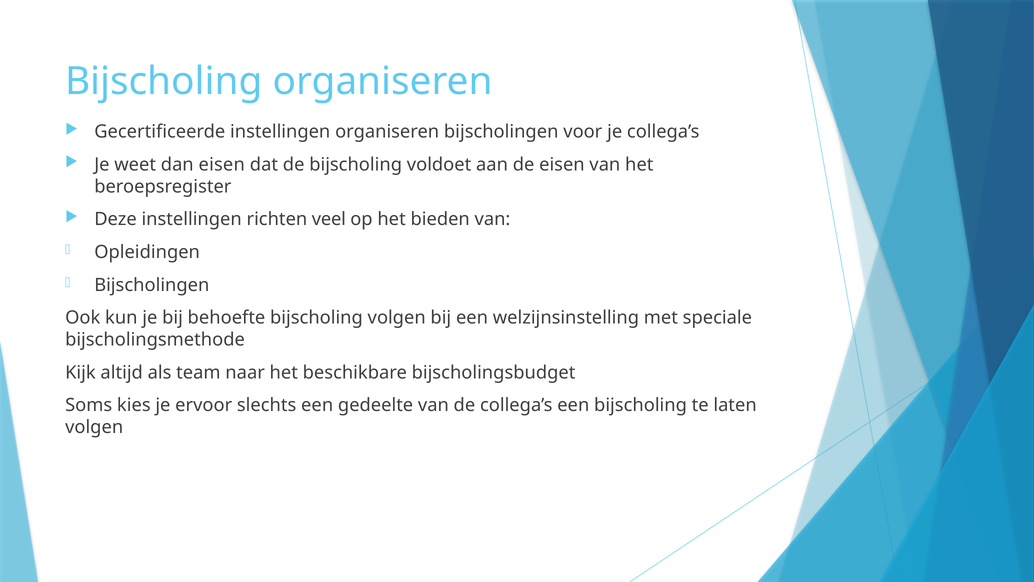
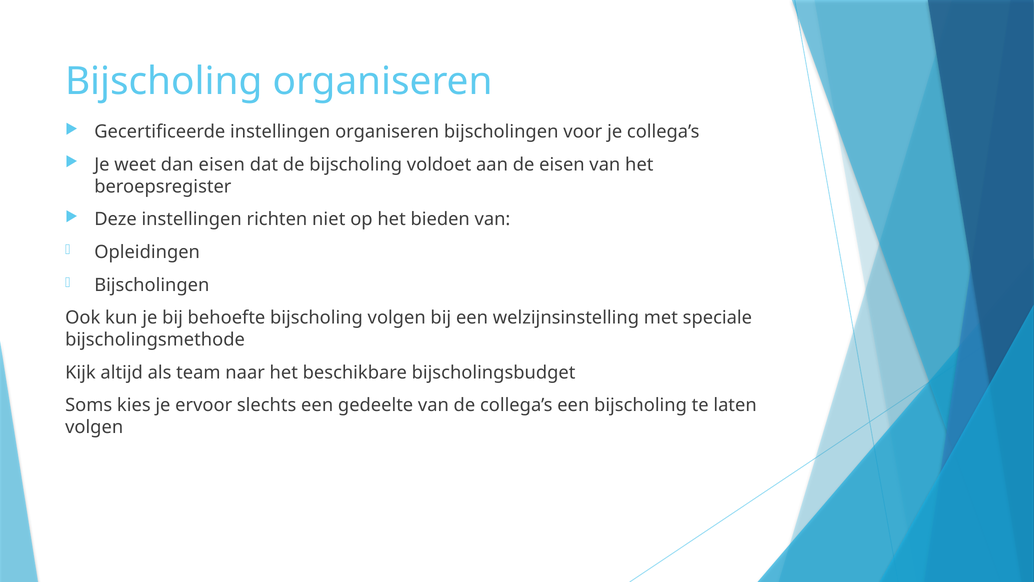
veel: veel -> niet
